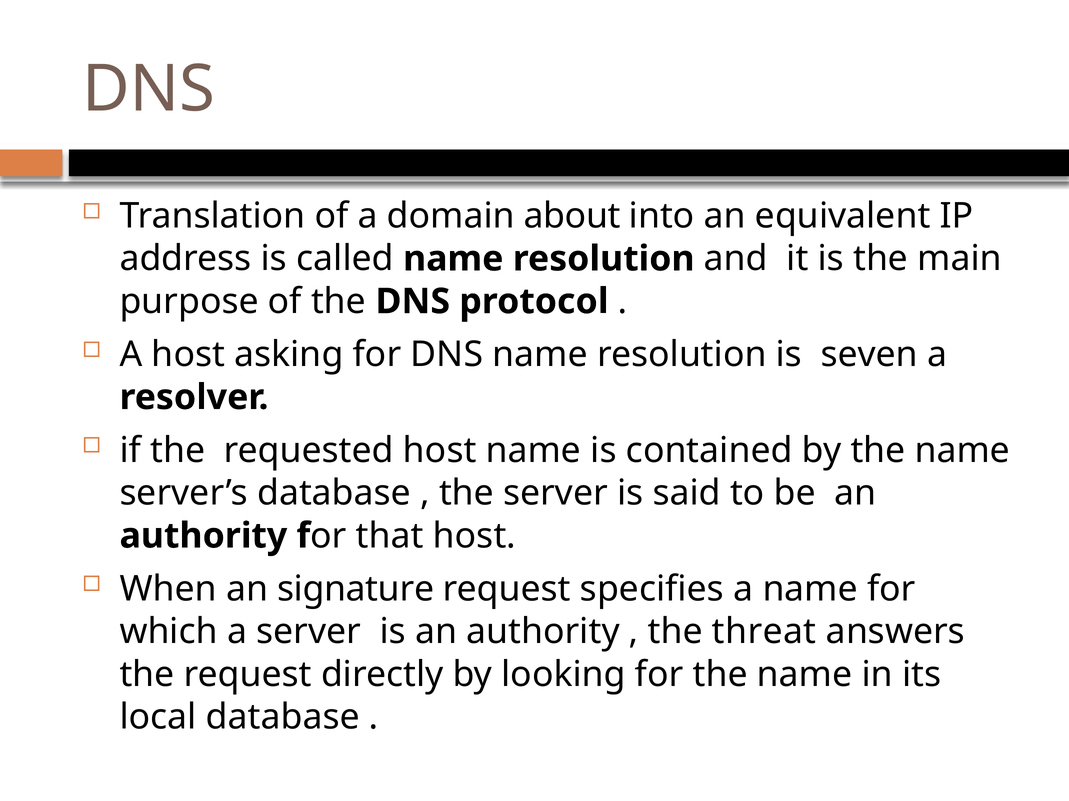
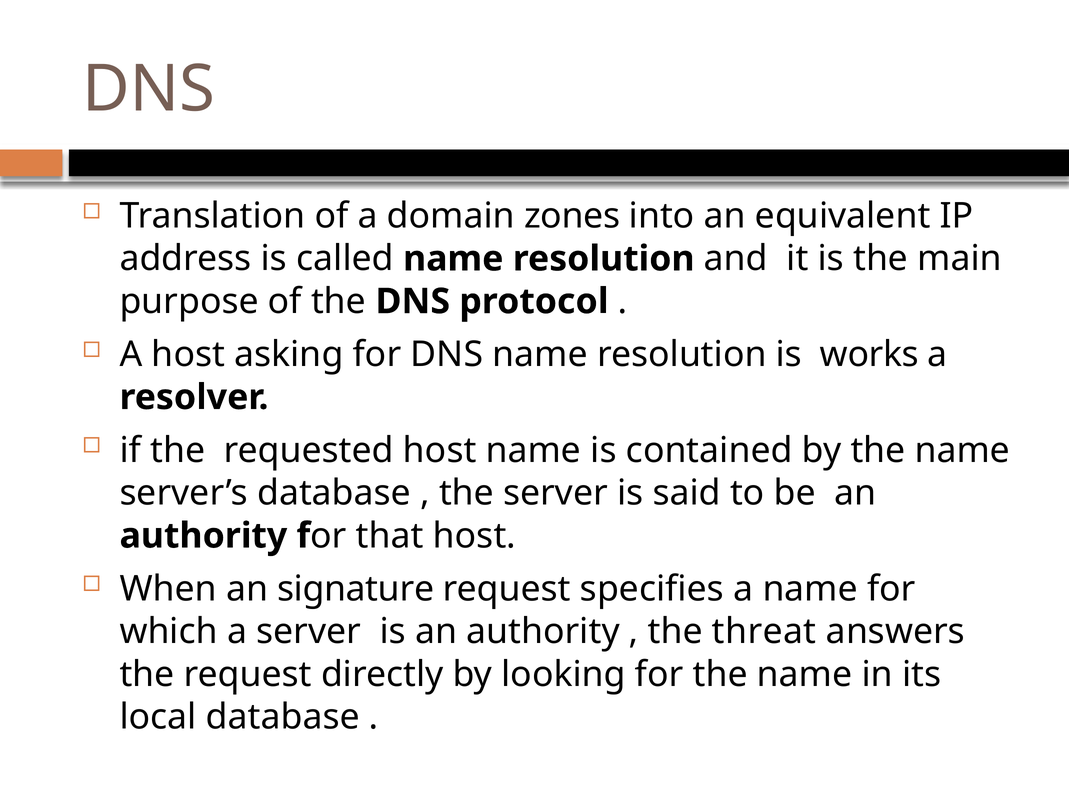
about: about -> zones
seven: seven -> works
